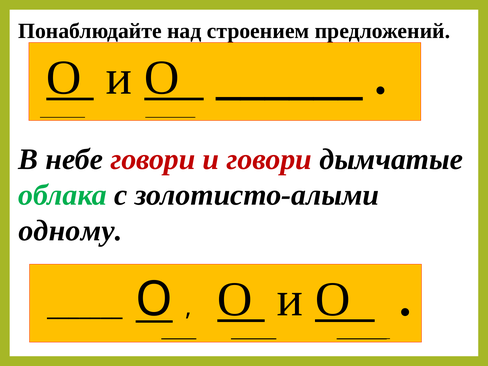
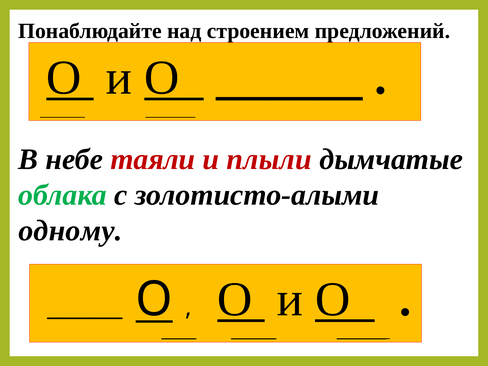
небе говори: говори -> таяли
и говори: говори -> плыли
